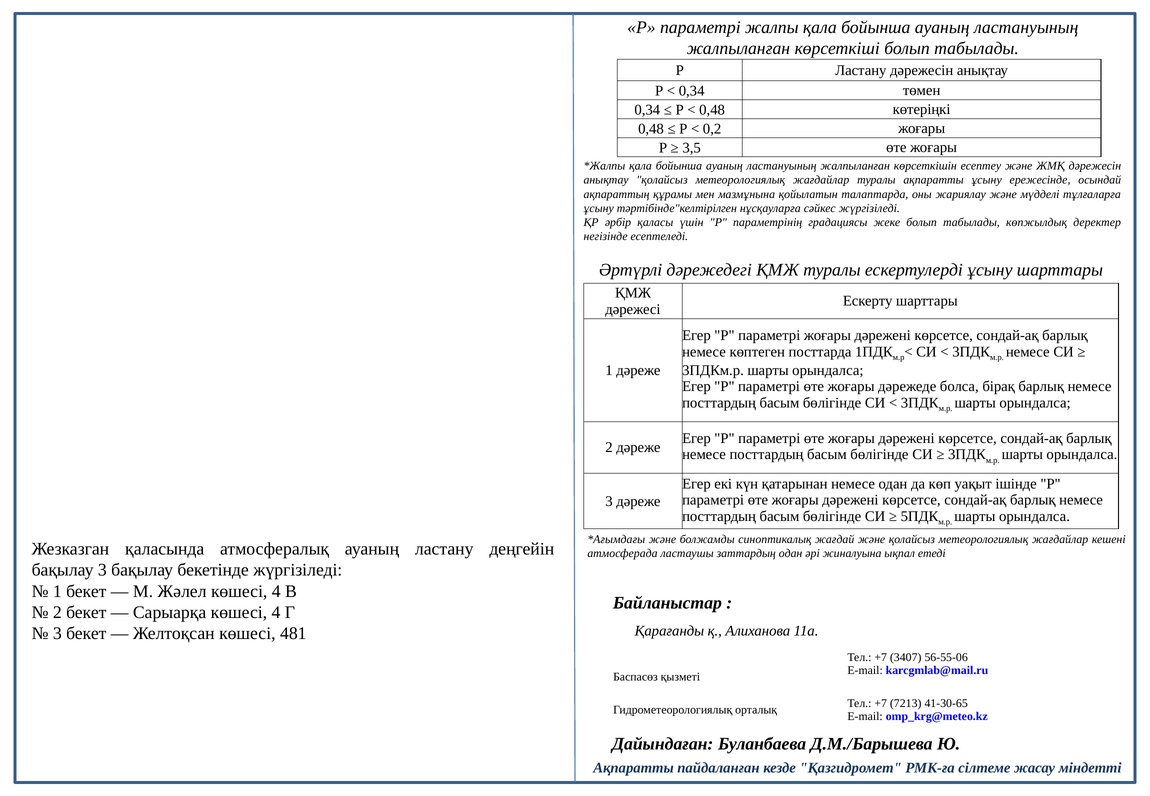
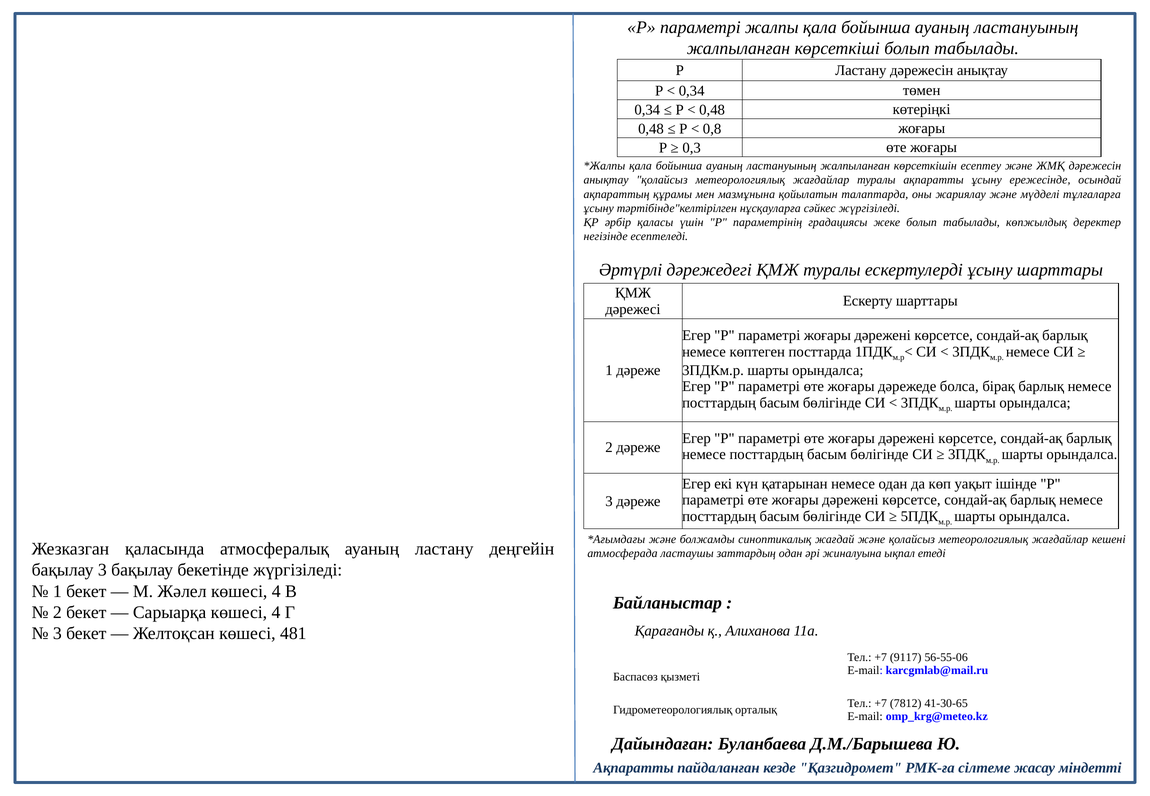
0,2: 0,2 -> 0,8
3,5: 3,5 -> 0,3
3407: 3407 -> 9117
7213: 7213 -> 7812
